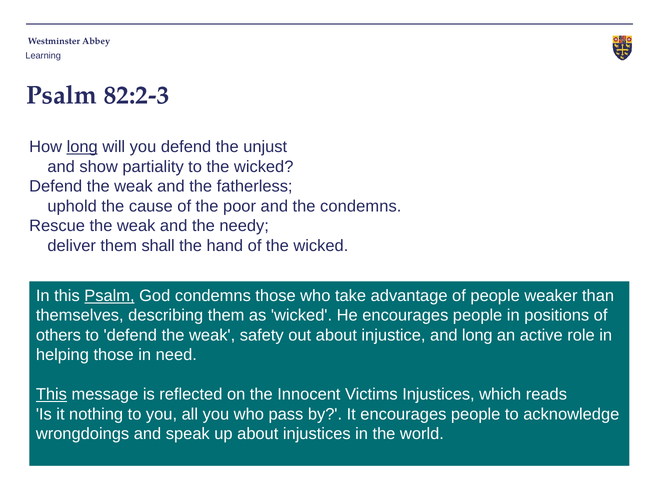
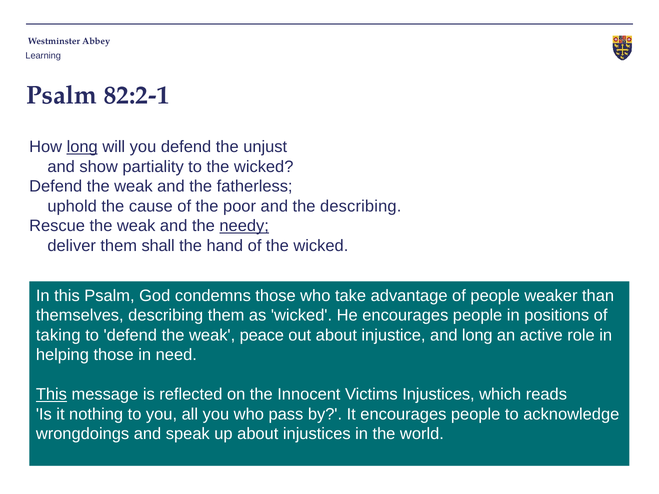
82:2-3: 82:2-3 -> 82:2-1
the condemns: condemns -> describing
needy underline: none -> present
Psalm at (109, 296) underline: present -> none
others: others -> taking
safety: safety -> peace
